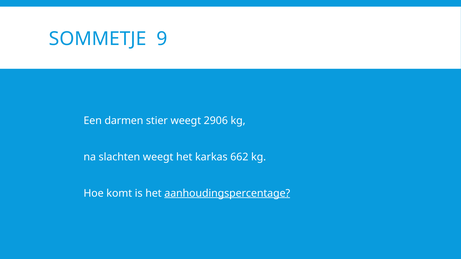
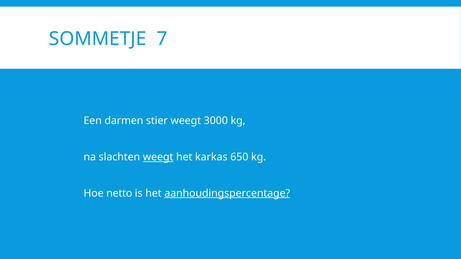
9: 9 -> 7
2906: 2906 -> 3000
weegt at (158, 157) underline: none -> present
662: 662 -> 650
komt: komt -> netto
